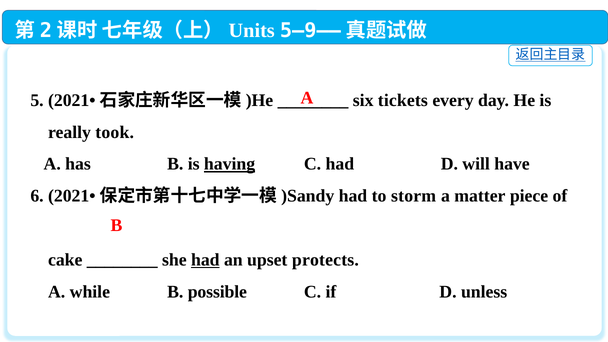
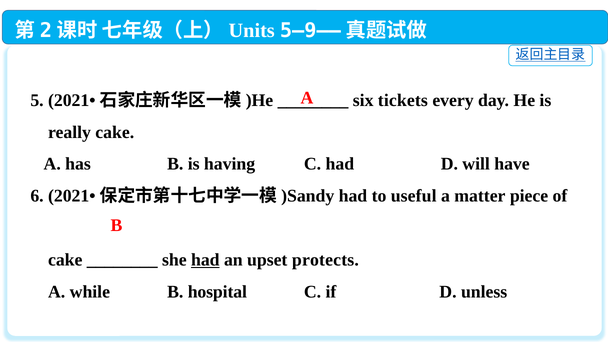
really took: took -> cake
having underline: present -> none
storm: storm -> useful
possible: possible -> hospital
